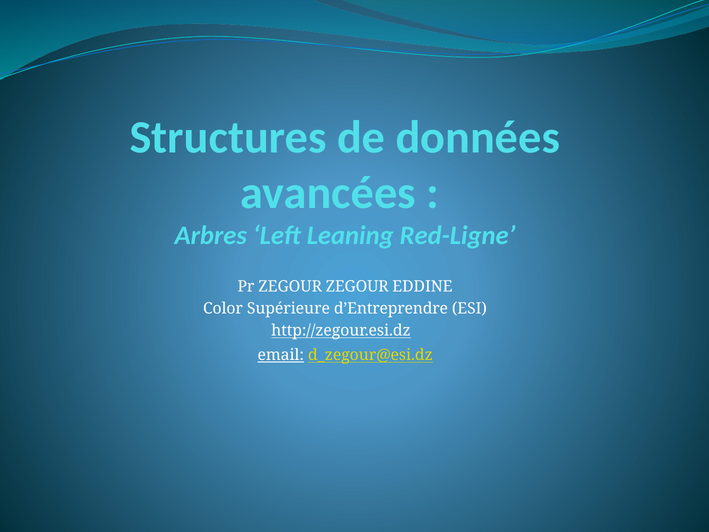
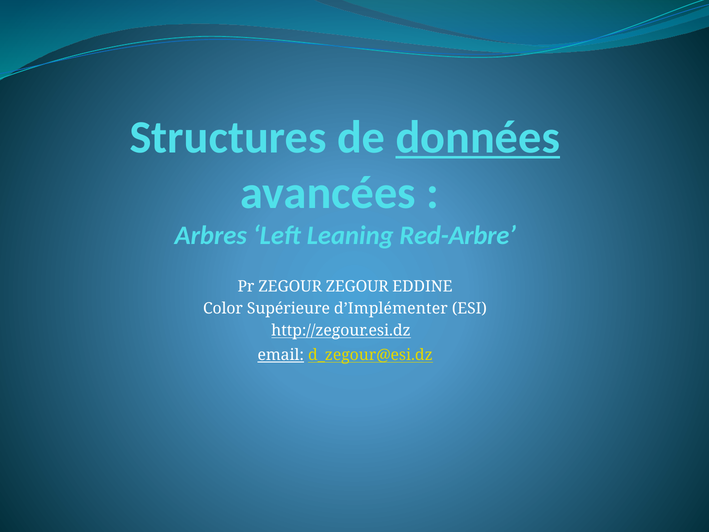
données underline: none -> present
Red-Ligne: Red-Ligne -> Red-Arbre
d’Entreprendre: d’Entreprendre -> d’Implémenter
